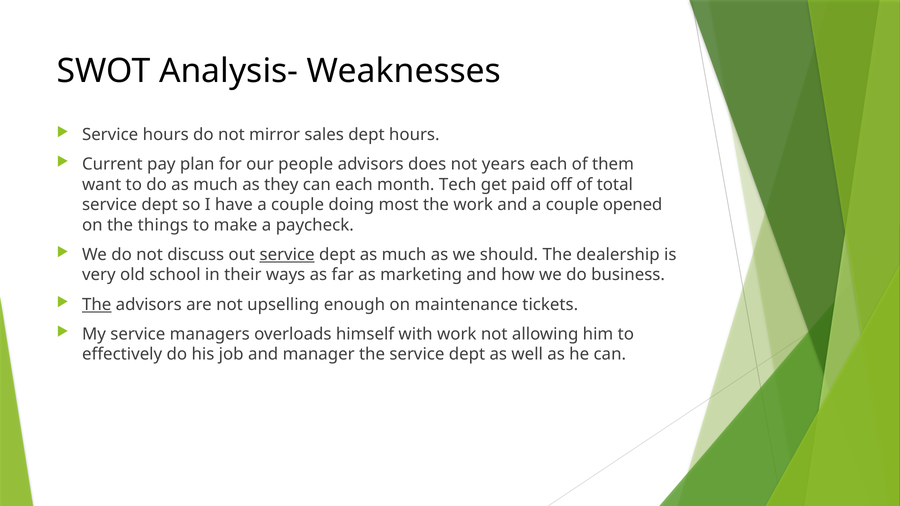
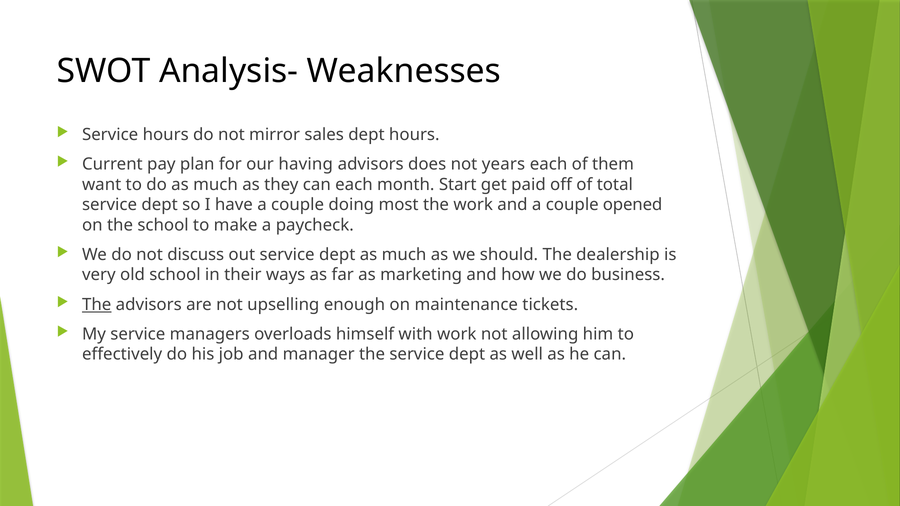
people: people -> having
Tech: Tech -> Start
the things: things -> school
service at (287, 255) underline: present -> none
